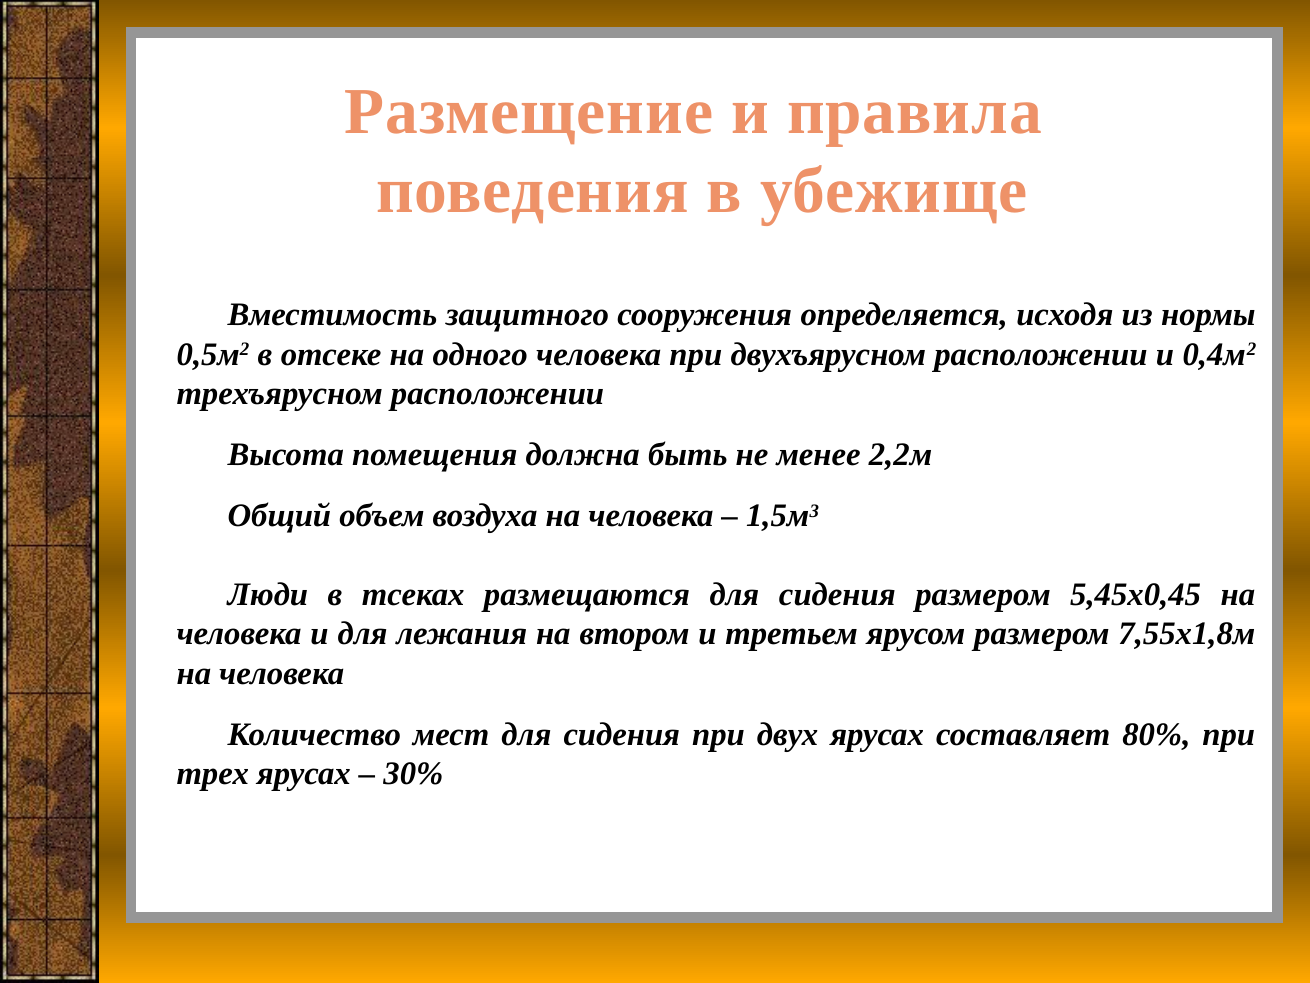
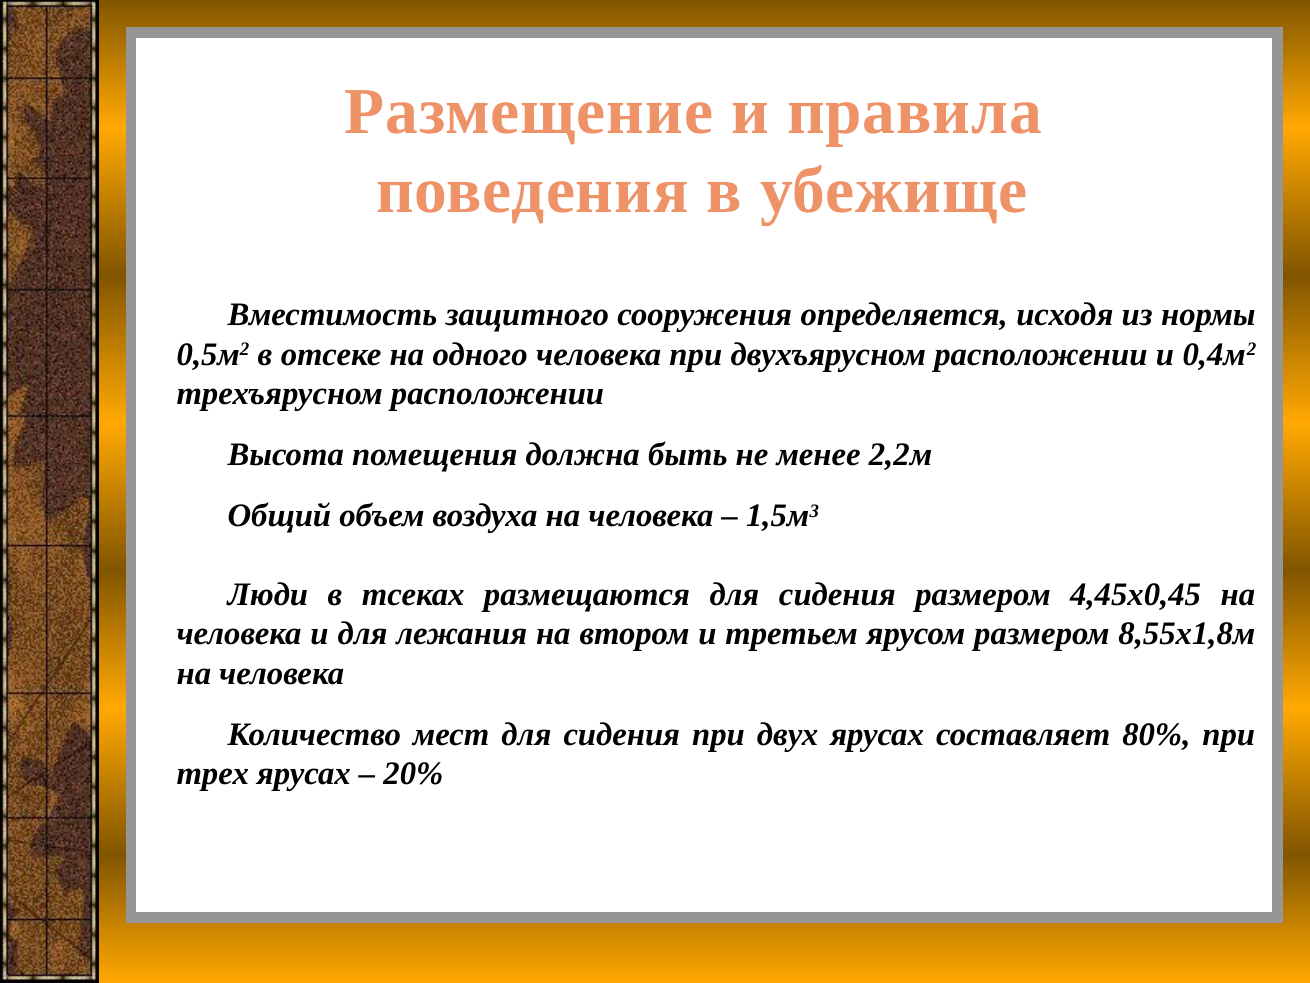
5,45х0,45: 5,45х0,45 -> 4,45х0,45
7,55х1,8м: 7,55х1,8м -> 8,55х1,8м
30%: 30% -> 20%
